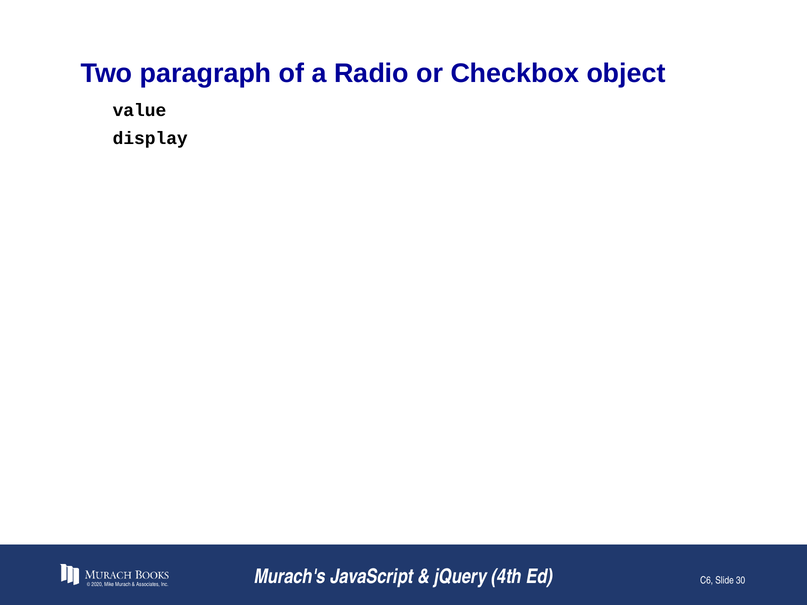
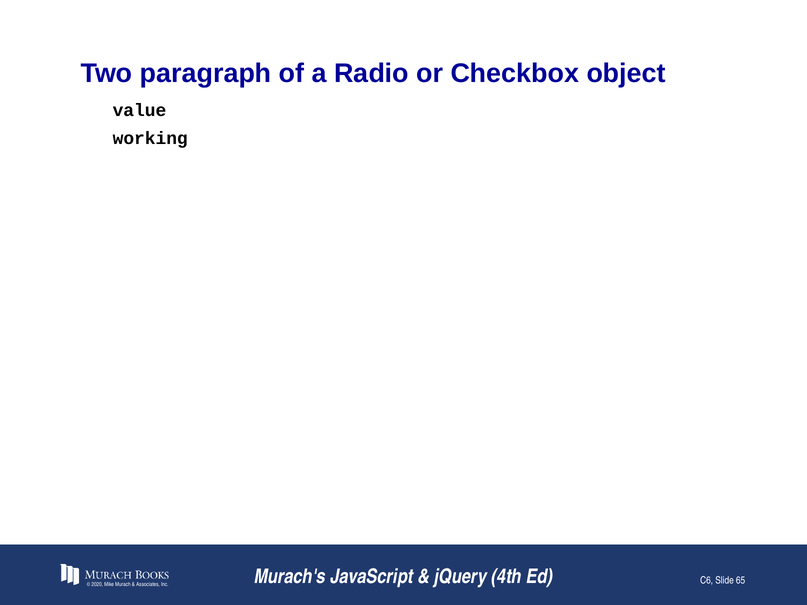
display: display -> working
30: 30 -> 65
